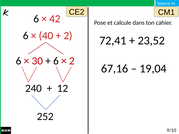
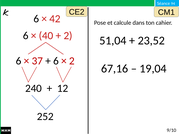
72,41: 72,41 -> 51,04
30: 30 -> 37
